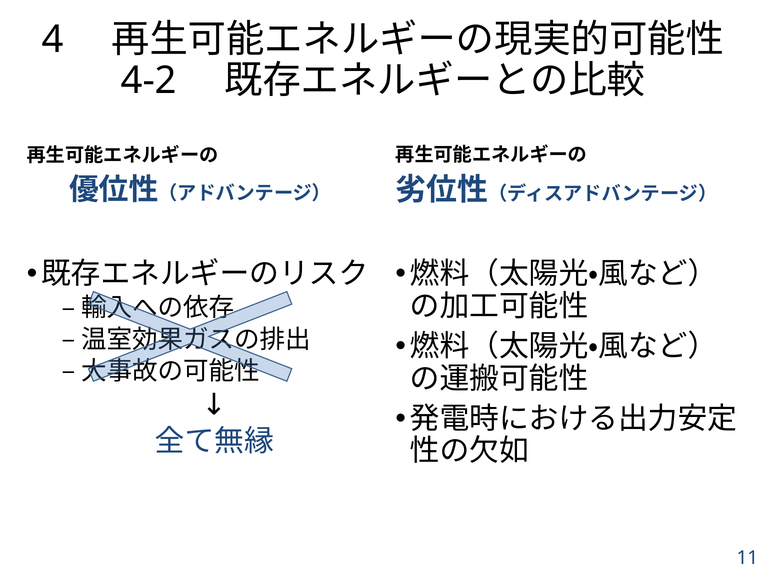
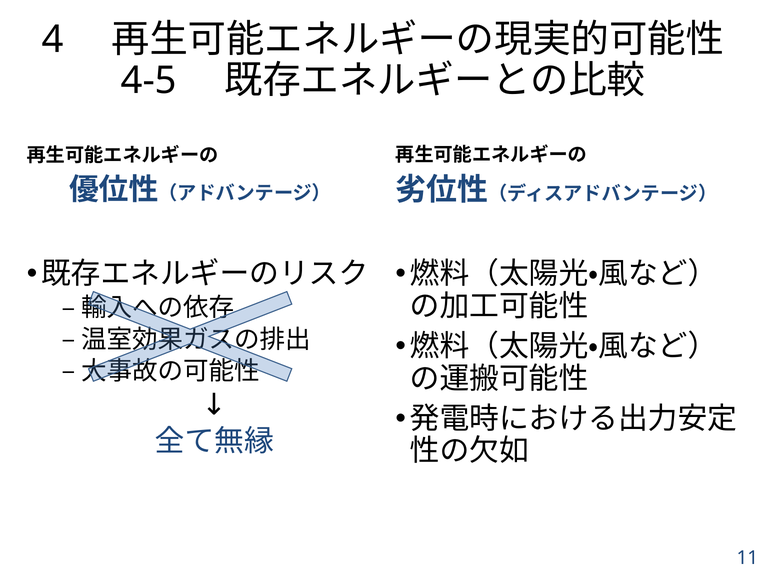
4-2: 4-2 -> 4-5
